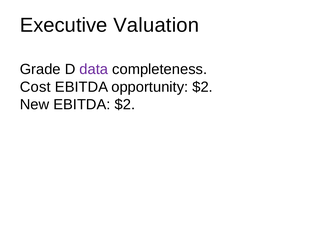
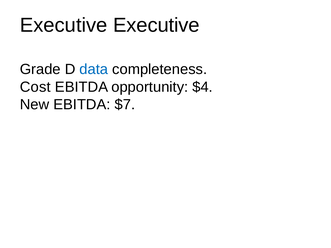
Executive Valuation: Valuation -> Executive
data colour: purple -> blue
opportunity $2: $2 -> $4
EBITDA $2: $2 -> $7
